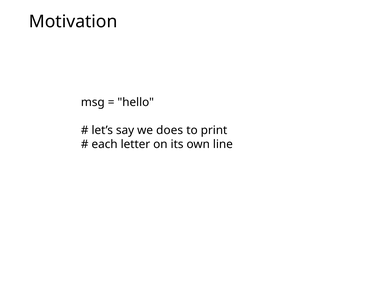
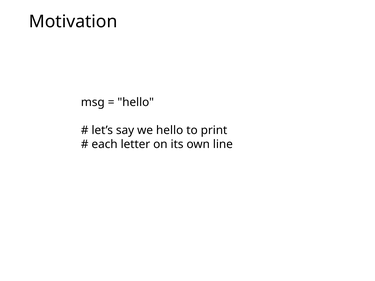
we does: does -> hello
